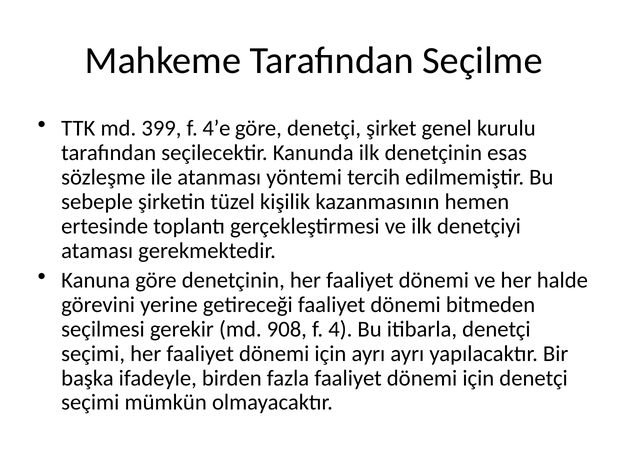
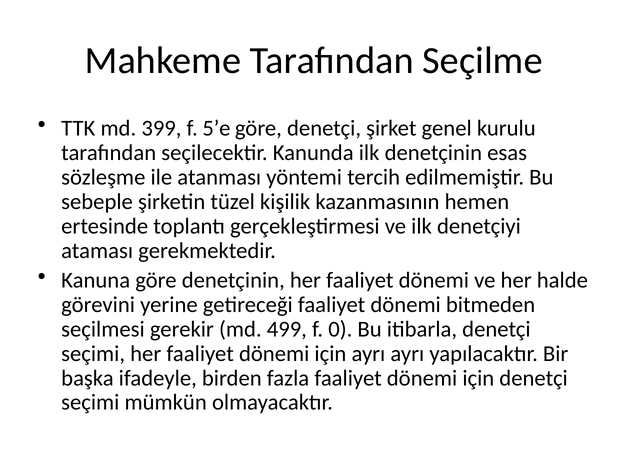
4’e: 4’e -> 5’e
908: 908 -> 499
4: 4 -> 0
